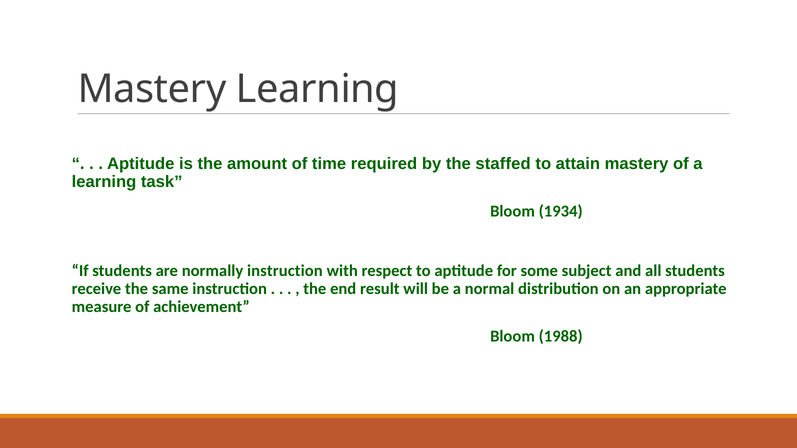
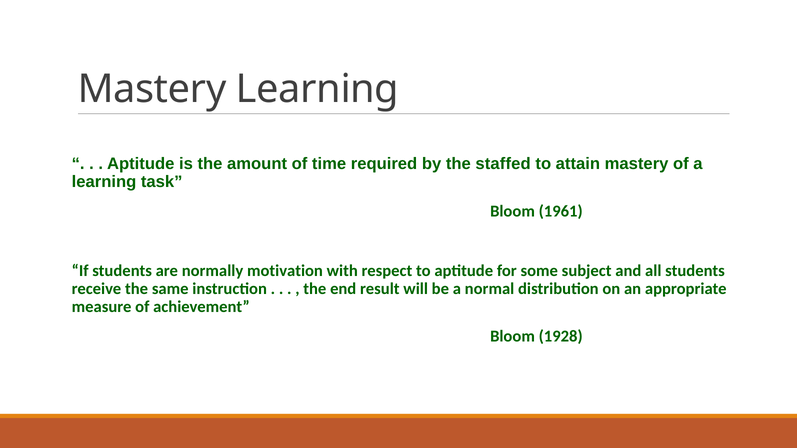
1934: 1934 -> 1961
normally instruction: instruction -> motivation
1988: 1988 -> 1928
